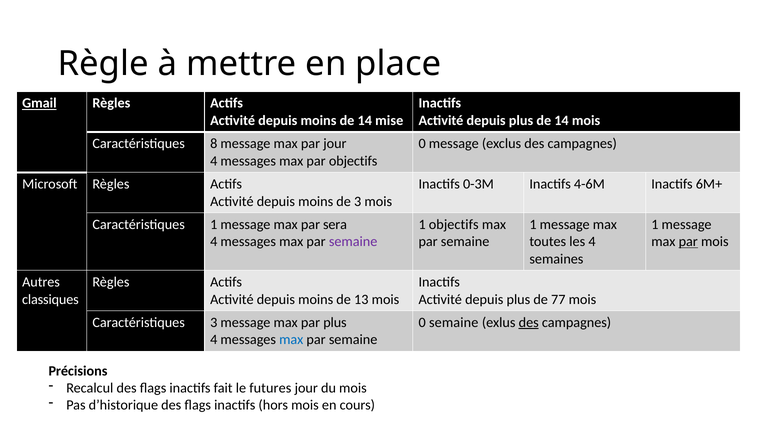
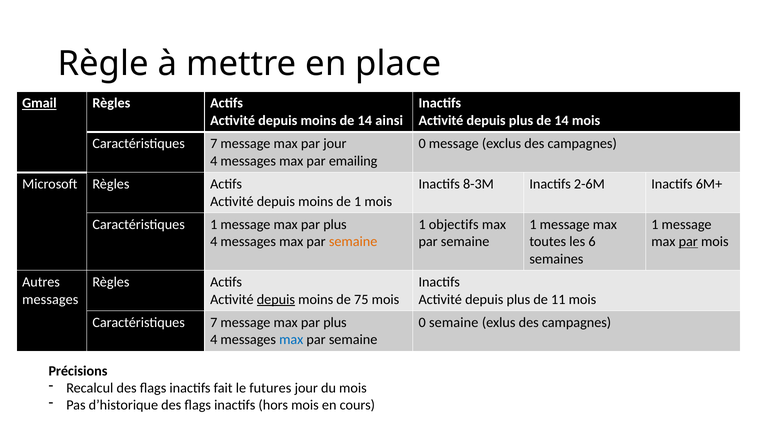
mise: mise -> ainsi
8 at (214, 144): 8 -> 7
par objectifs: objectifs -> emailing
0-3M: 0-3M -> 8-3M
4-6M: 4-6M -> 2-6M
de 3: 3 -> 1
sera at (335, 224): sera -> plus
semaine at (353, 242) colour: purple -> orange
les 4: 4 -> 6
classiques at (50, 299): classiques -> messages
depuis at (276, 299) underline: none -> present
13: 13 -> 75
77: 77 -> 11
3 at (214, 322): 3 -> 7
des at (529, 322) underline: present -> none
